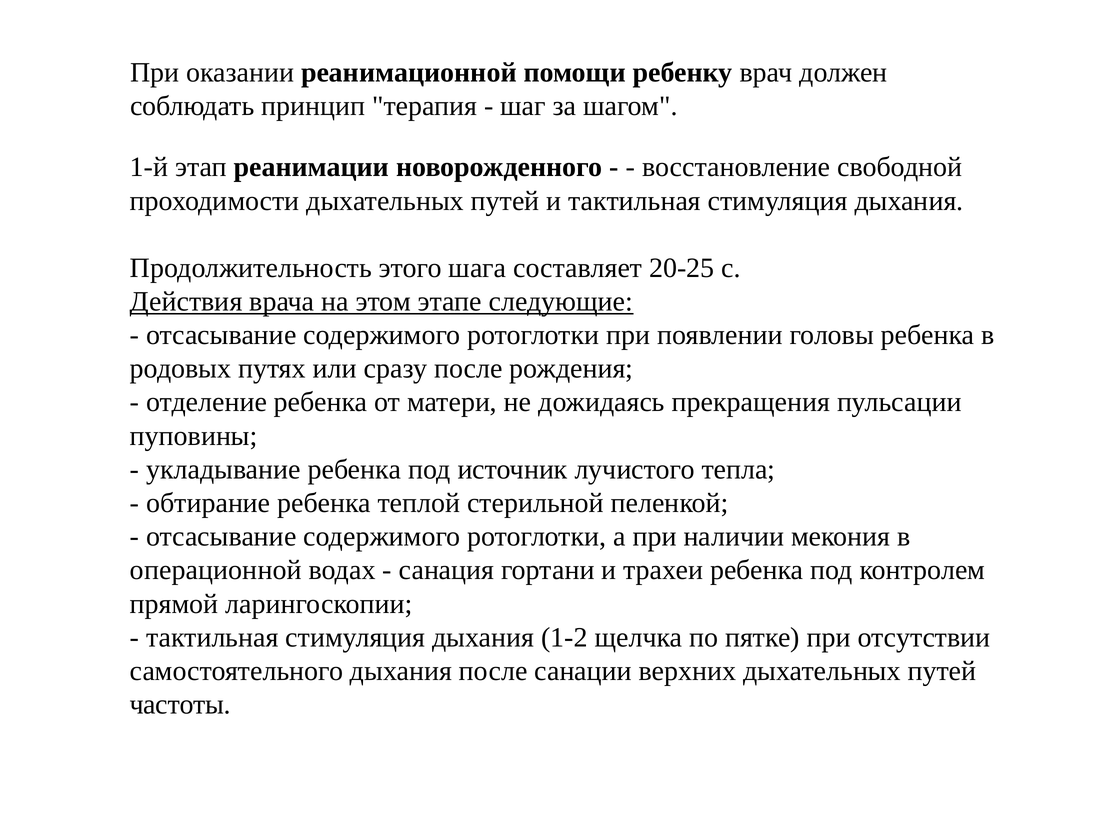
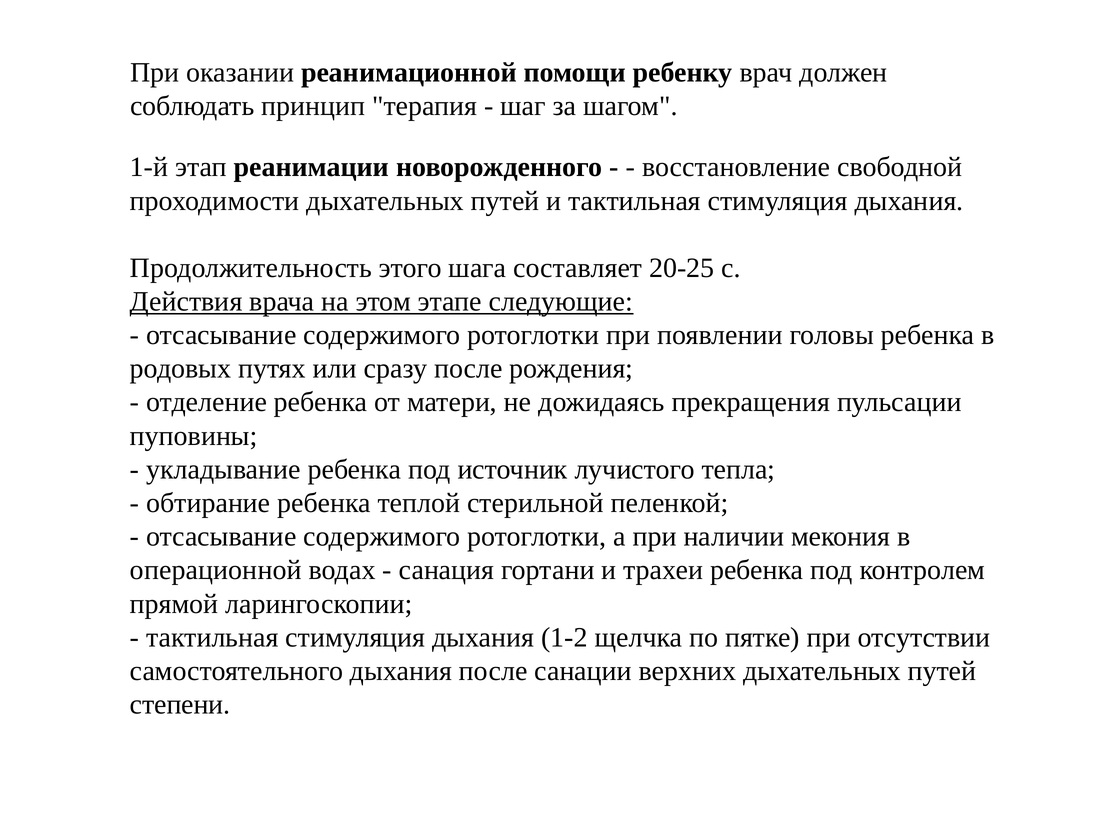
частоты: частоты -> степени
